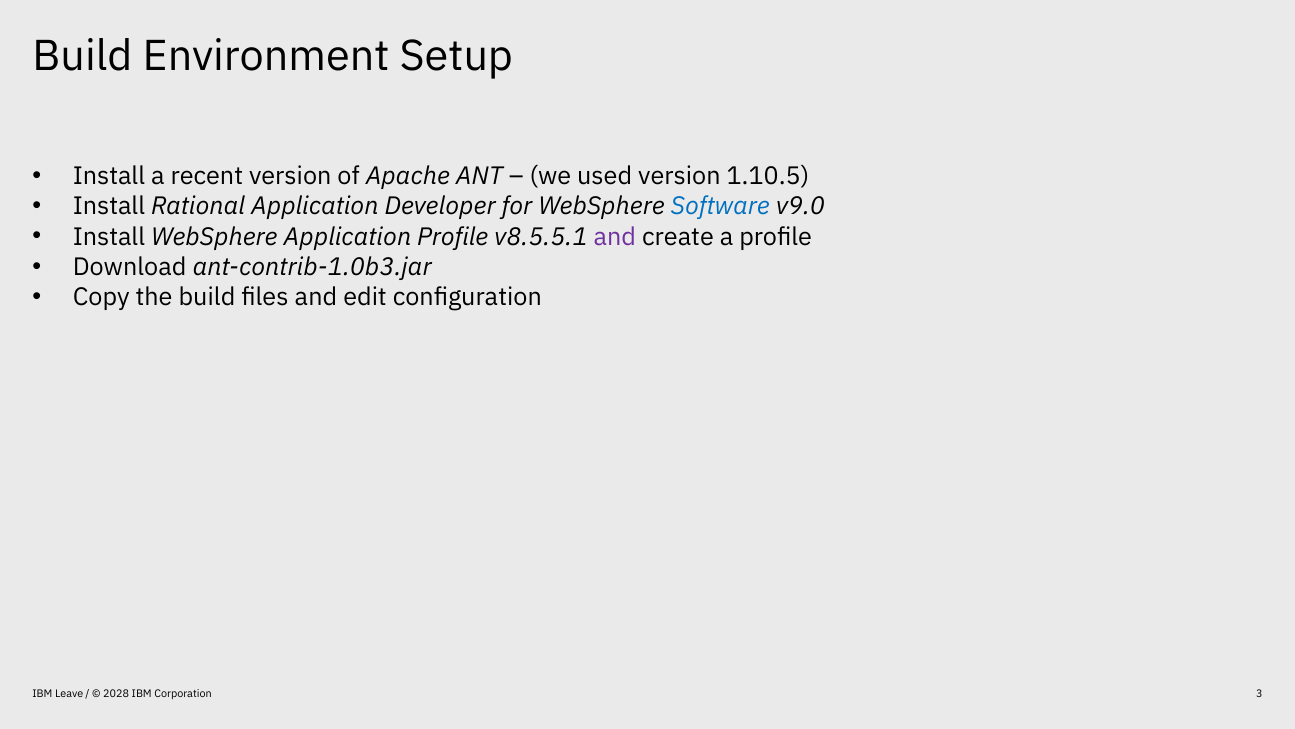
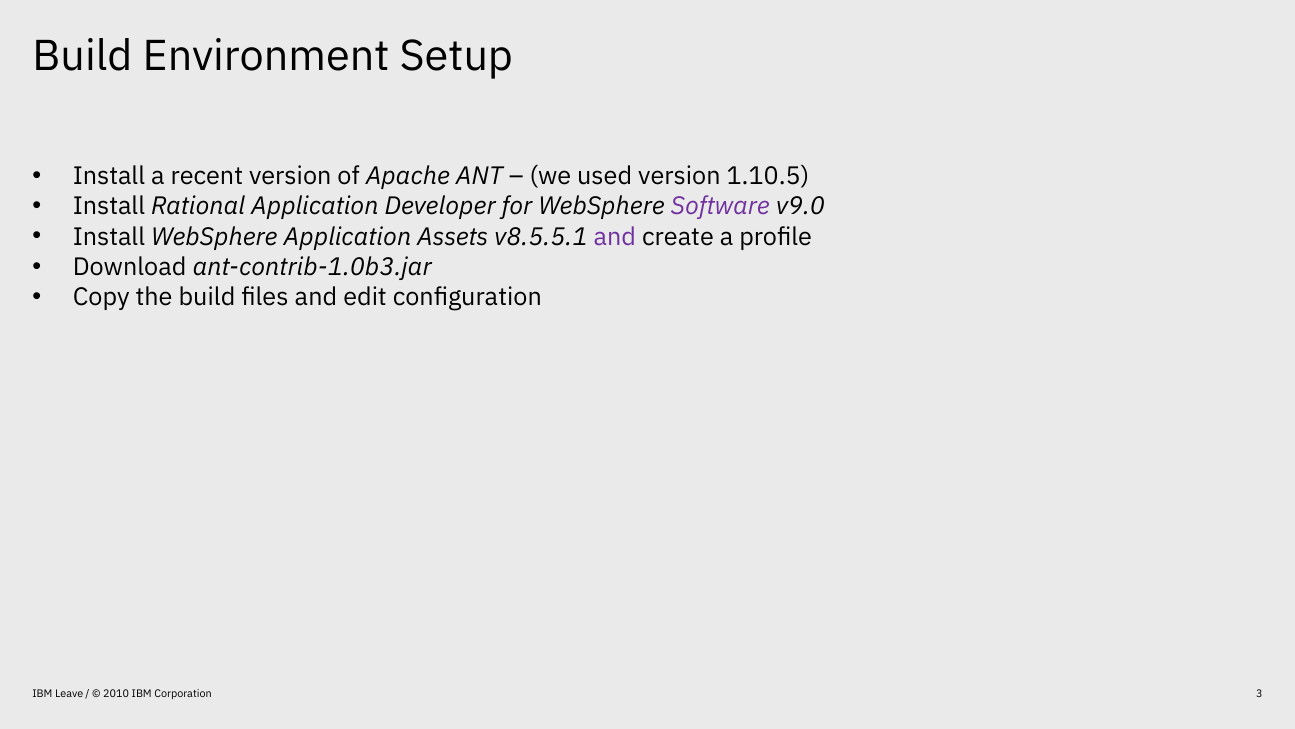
Software colour: blue -> purple
Application Profile: Profile -> Assets
2028: 2028 -> 2010
